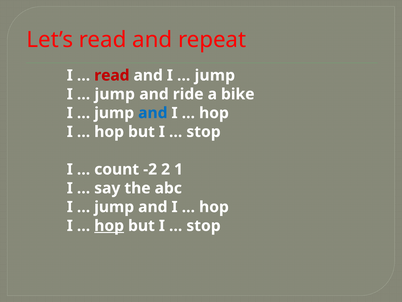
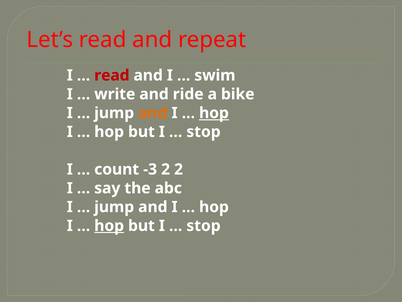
jump at (215, 75): jump -> swim
jump at (115, 94): jump -> write
and at (153, 113) colour: blue -> orange
hop at (214, 113) underline: none -> present
-2: -2 -> -3
2 1: 1 -> 2
